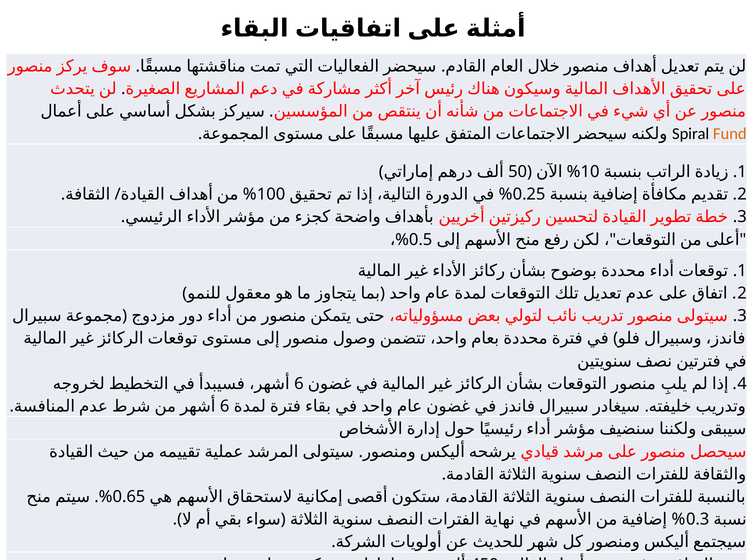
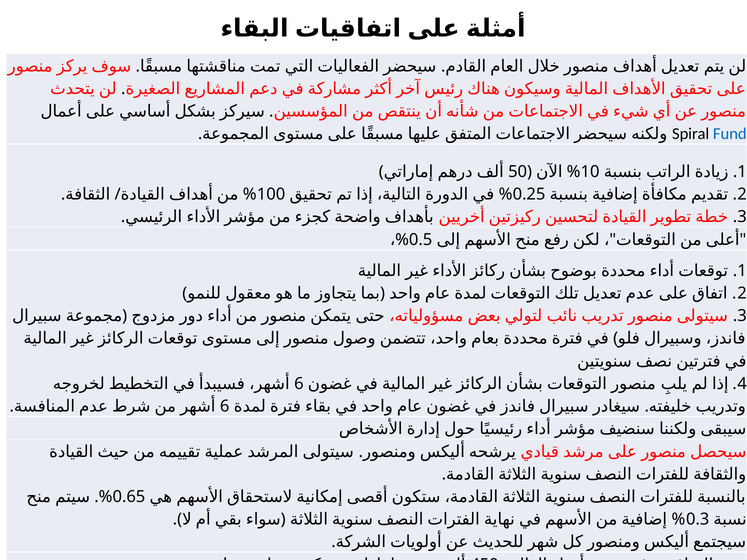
Fund colour: orange -> blue
